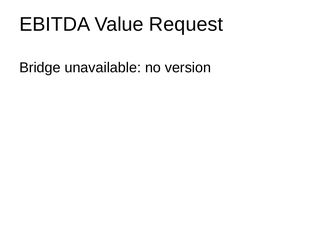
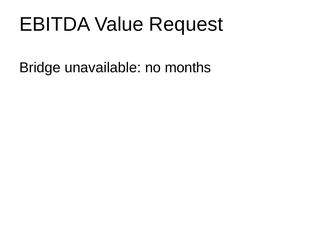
version: version -> months
